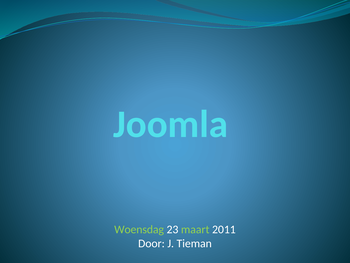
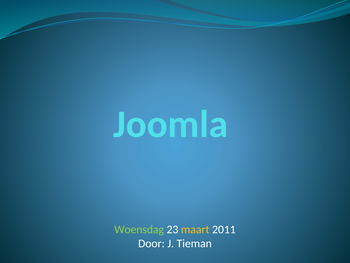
maart colour: light green -> yellow
